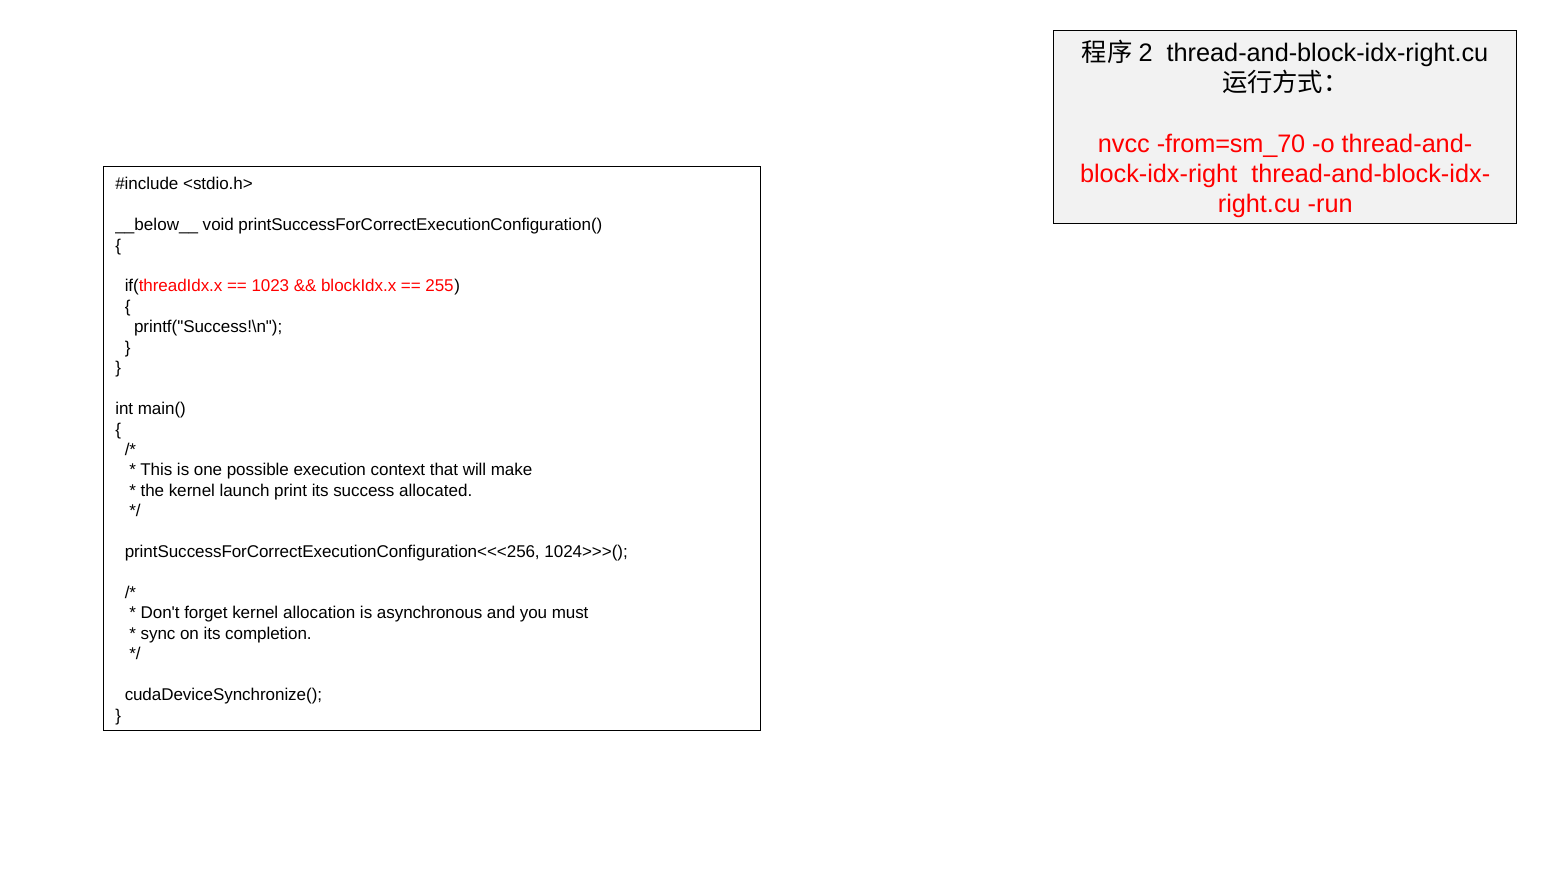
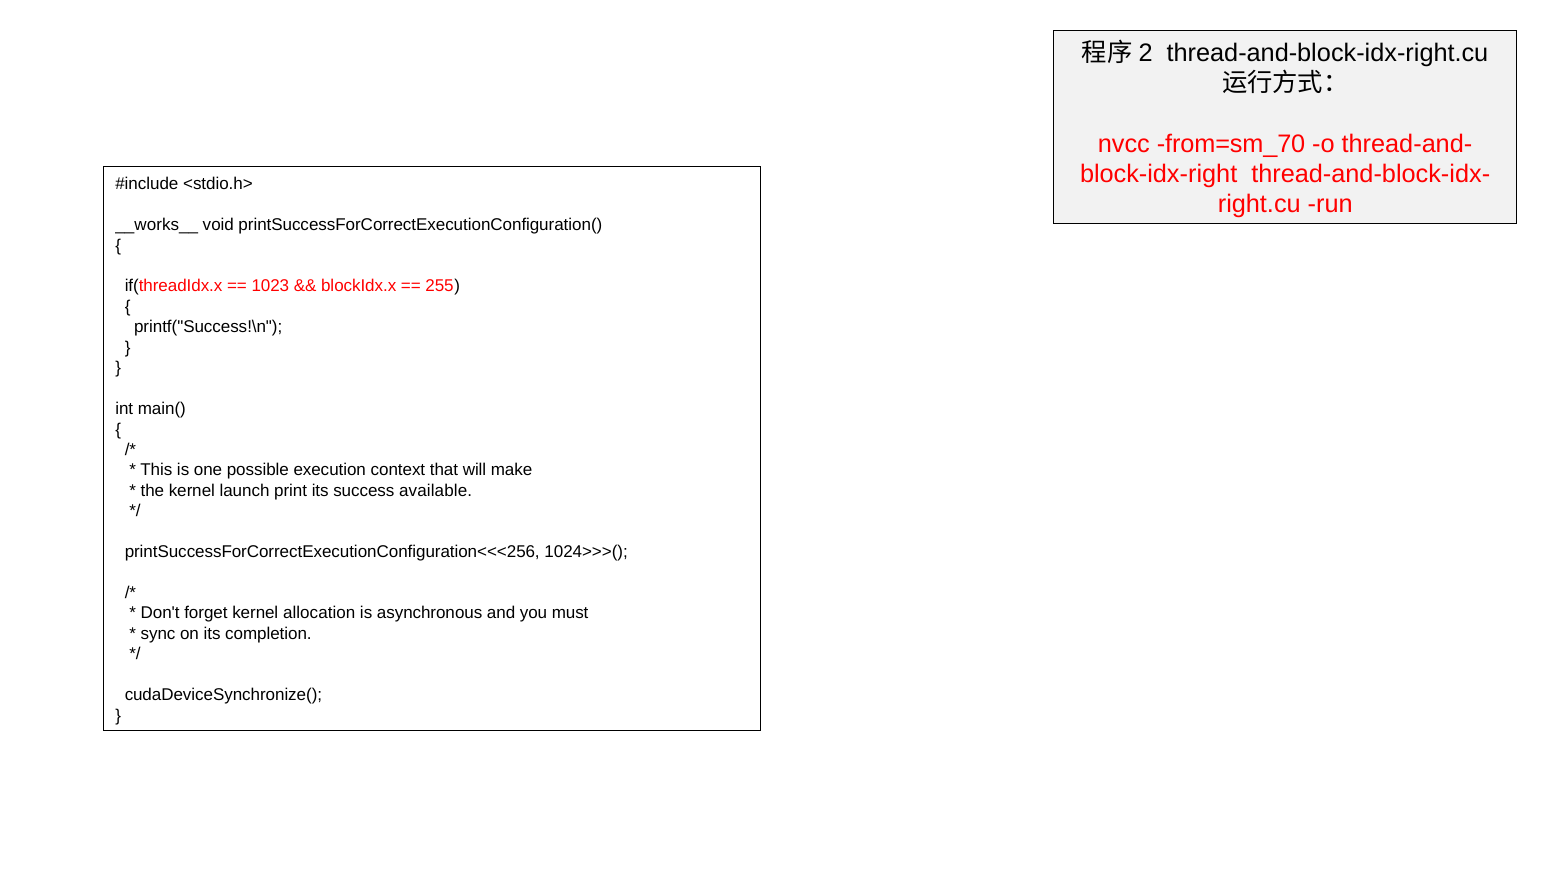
__below__: __below__ -> __works__
allocated: allocated -> available
